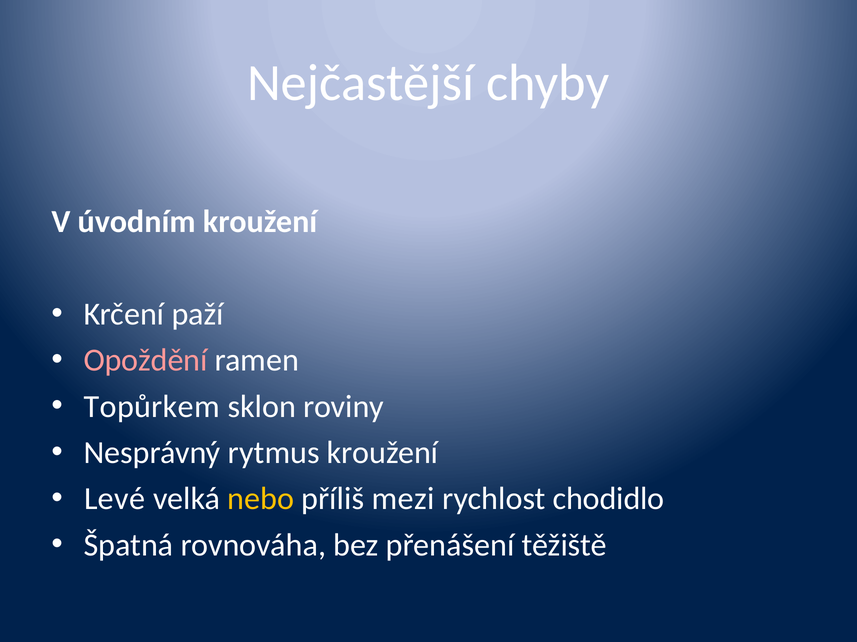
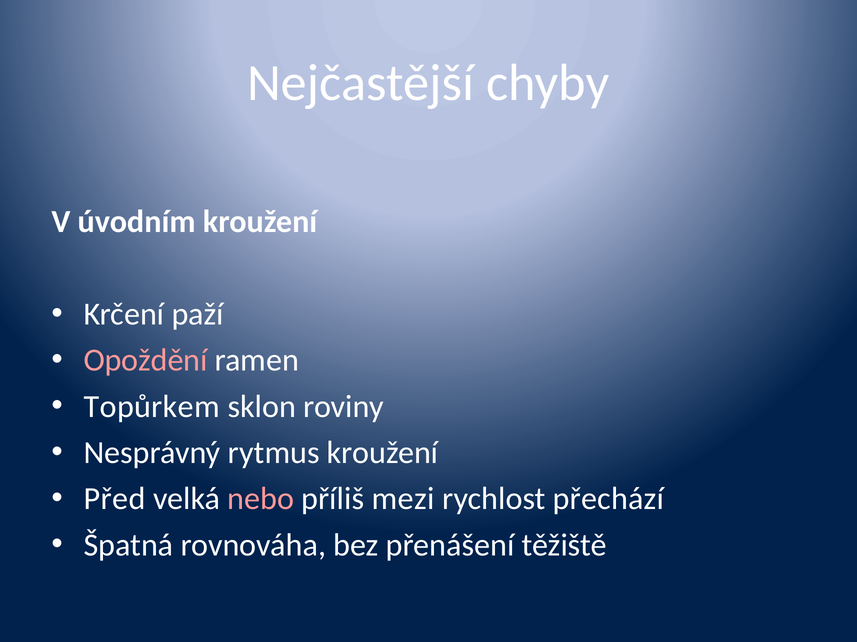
Levé: Levé -> Před
nebo colour: yellow -> pink
chodidlo: chodidlo -> přechází
